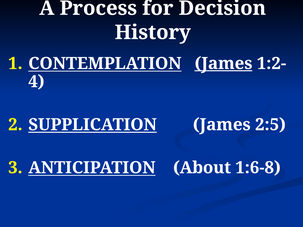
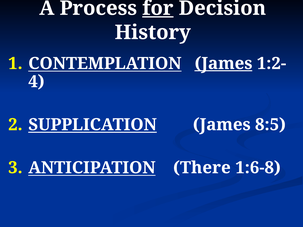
for underline: none -> present
2:5: 2:5 -> 8:5
About: About -> There
